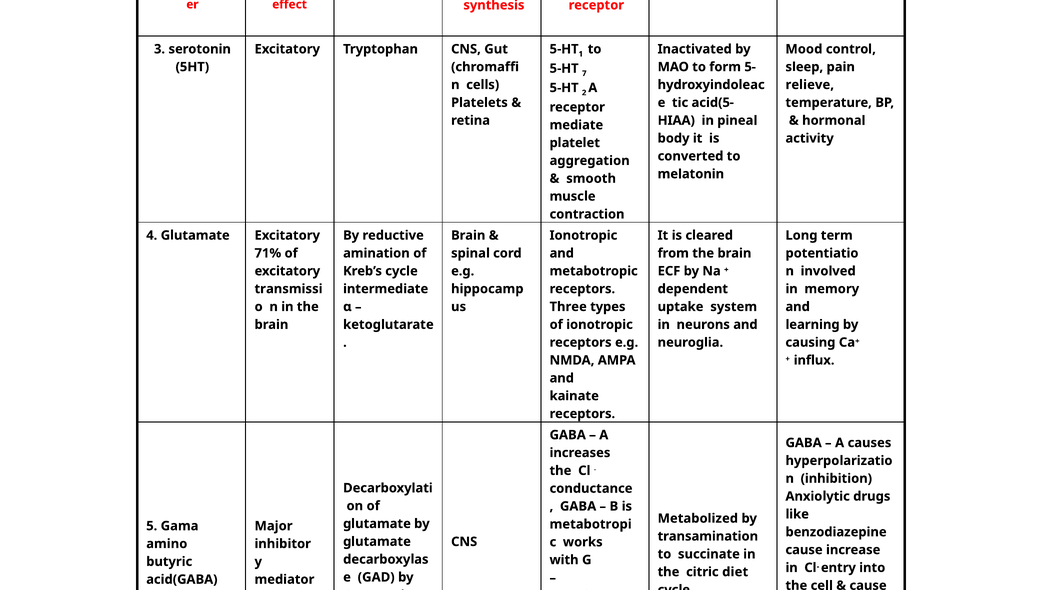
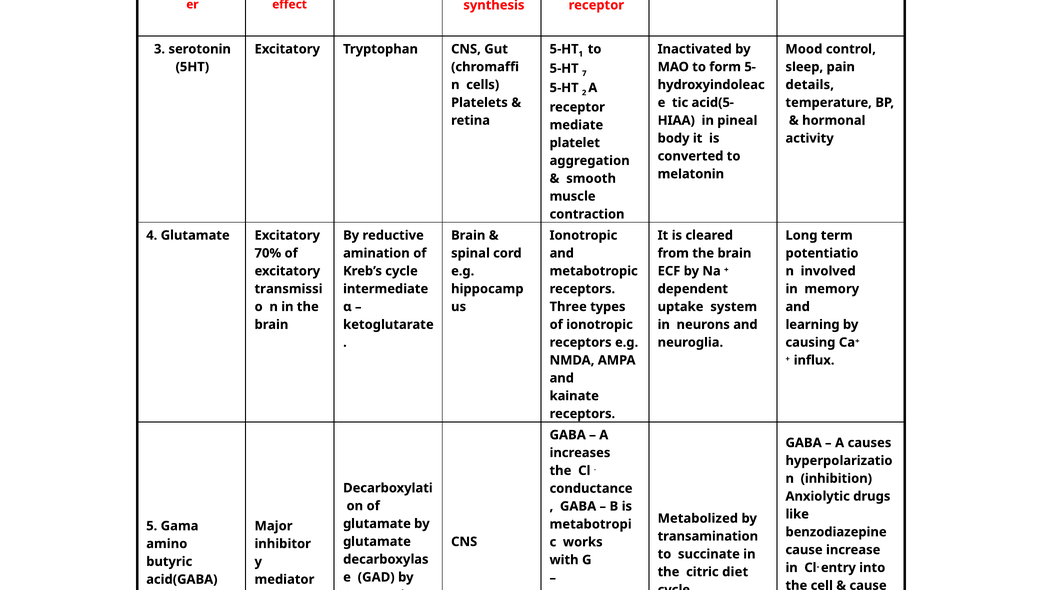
relieve: relieve -> details
71%: 71% -> 70%
